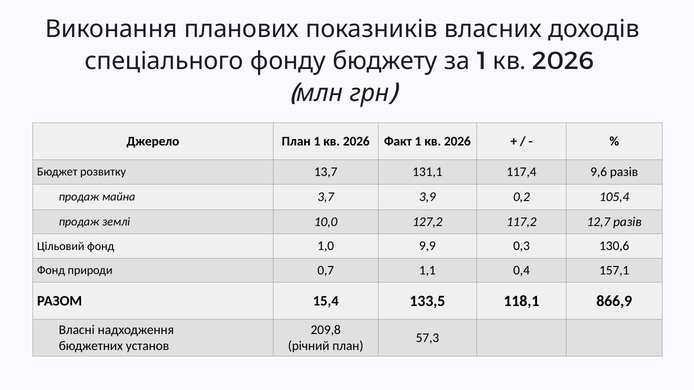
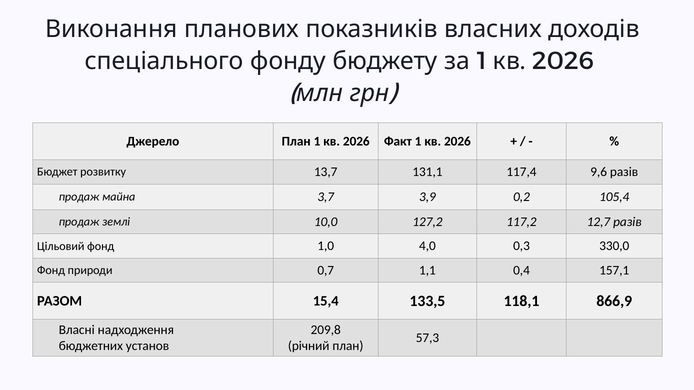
9,9: 9,9 -> 4,0
130,6: 130,6 -> 330,0
